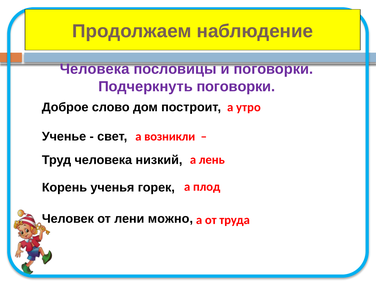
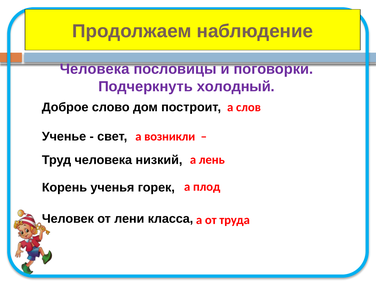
Подчеркнуть поговорки: поговорки -> холодный
утро: утро -> слов
можно: можно -> класса
